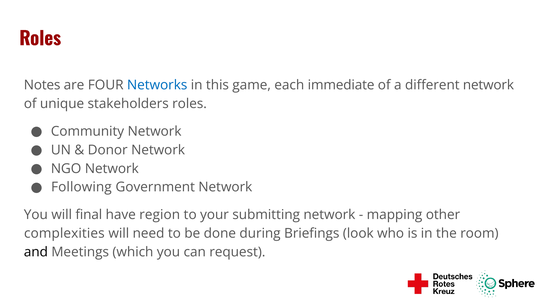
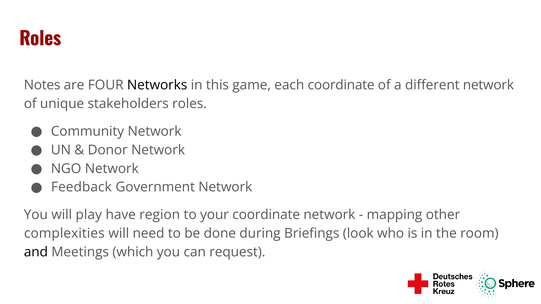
Networks colour: blue -> black
each immediate: immediate -> coordinate
Following: Following -> Feedback
final: final -> play
your submitting: submitting -> coordinate
